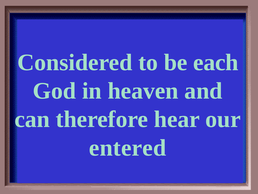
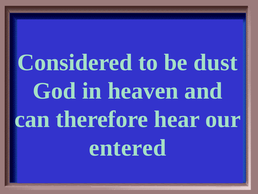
each: each -> dust
